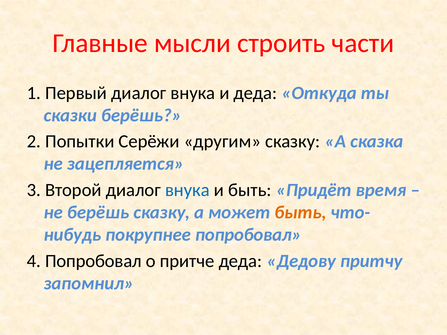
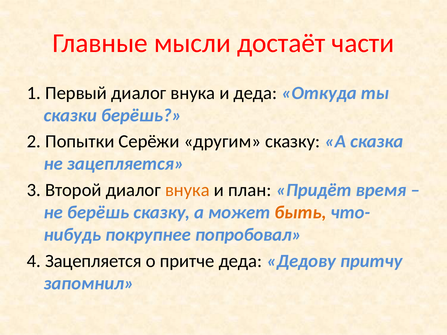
строить: строить -> достаёт
внука at (187, 190) colour: blue -> orange
и быть: быть -> план
4 Попробовал: Попробовал -> Зацепляется
